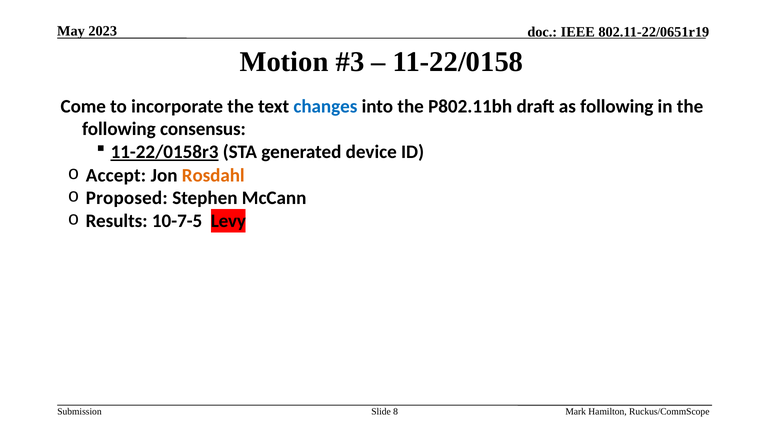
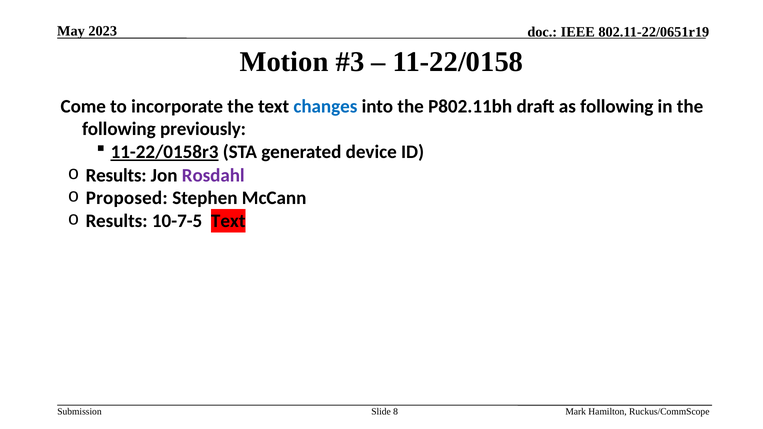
consensus: consensus -> previously
Accept at (116, 175): Accept -> Results
Rosdahl colour: orange -> purple
10-7-5 Levy: Levy -> Text
